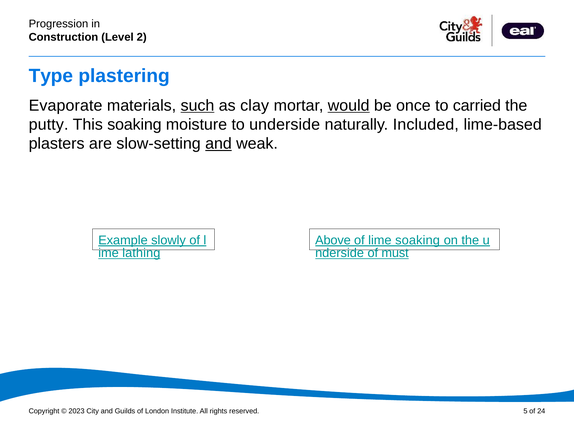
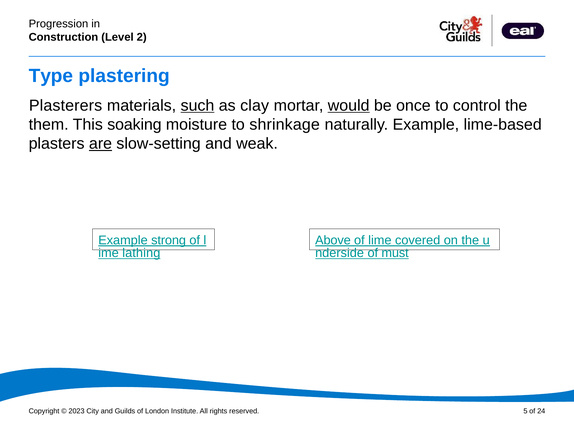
Evaporate: Evaporate -> Plasterers
carried: carried -> control
putty: putty -> them
underside: underside -> shrinkage
naturally Included: Included -> Example
are underline: none -> present
and at (218, 144) underline: present -> none
slowly: slowly -> strong
lime soaking: soaking -> covered
